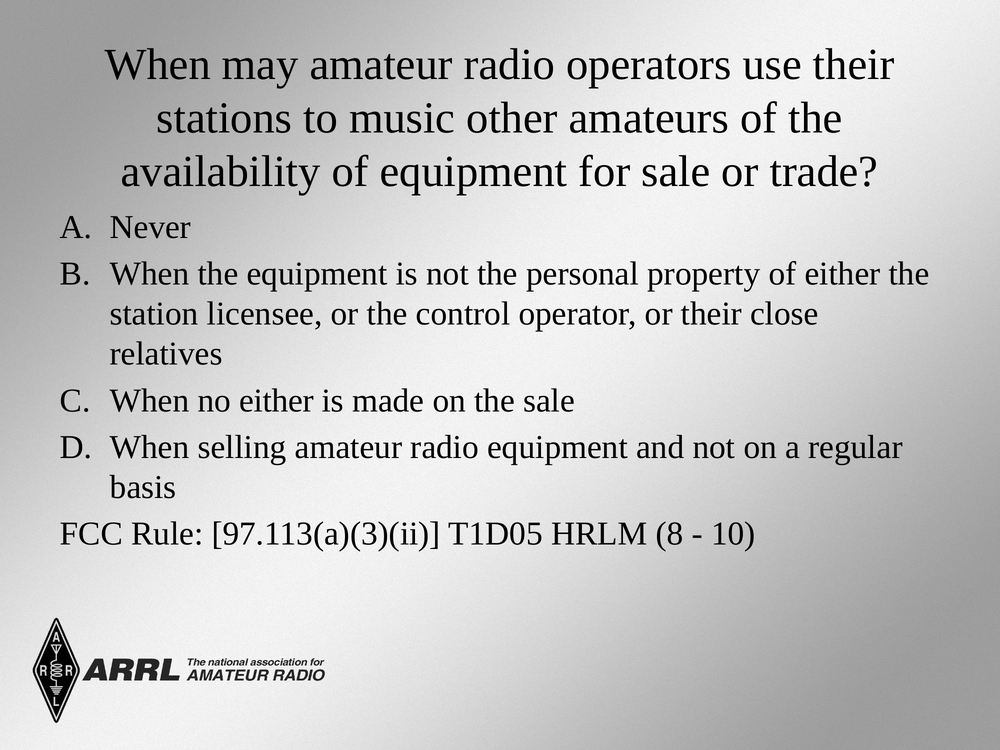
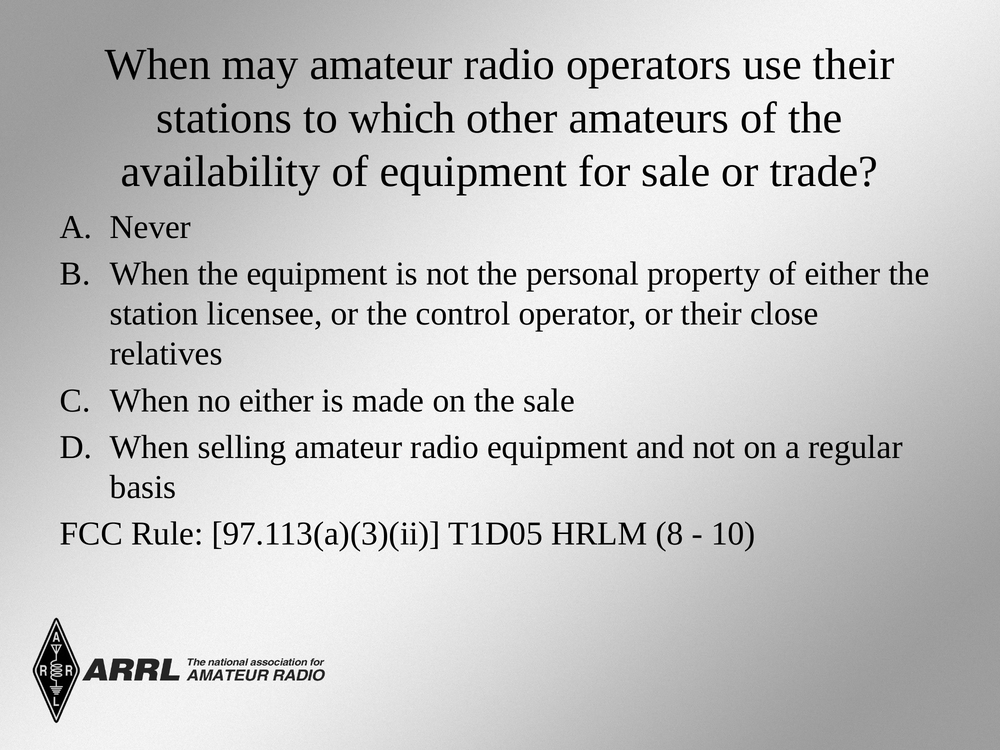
music: music -> which
